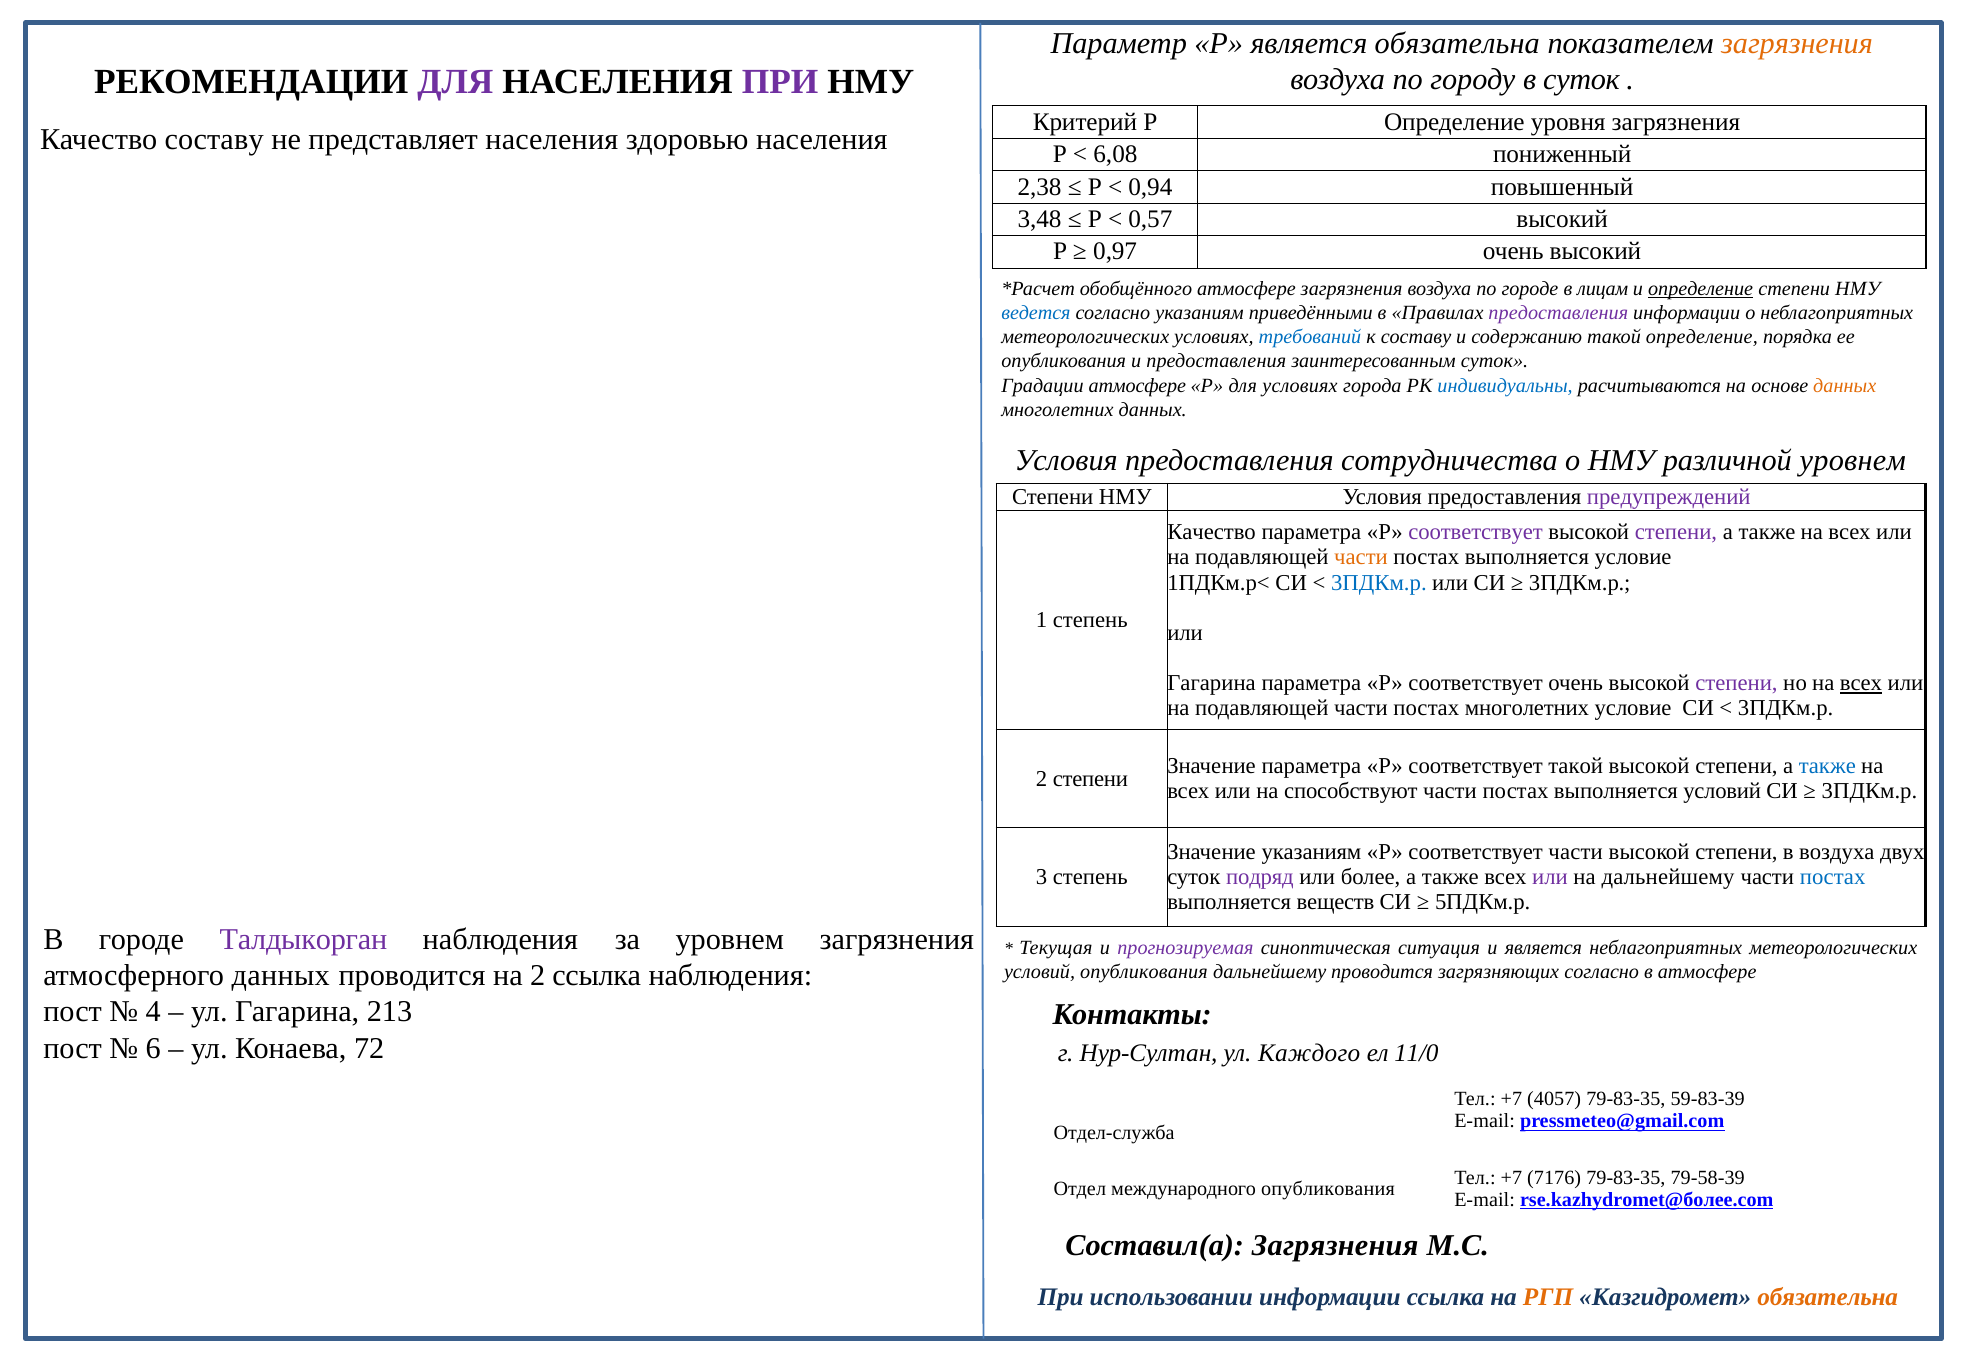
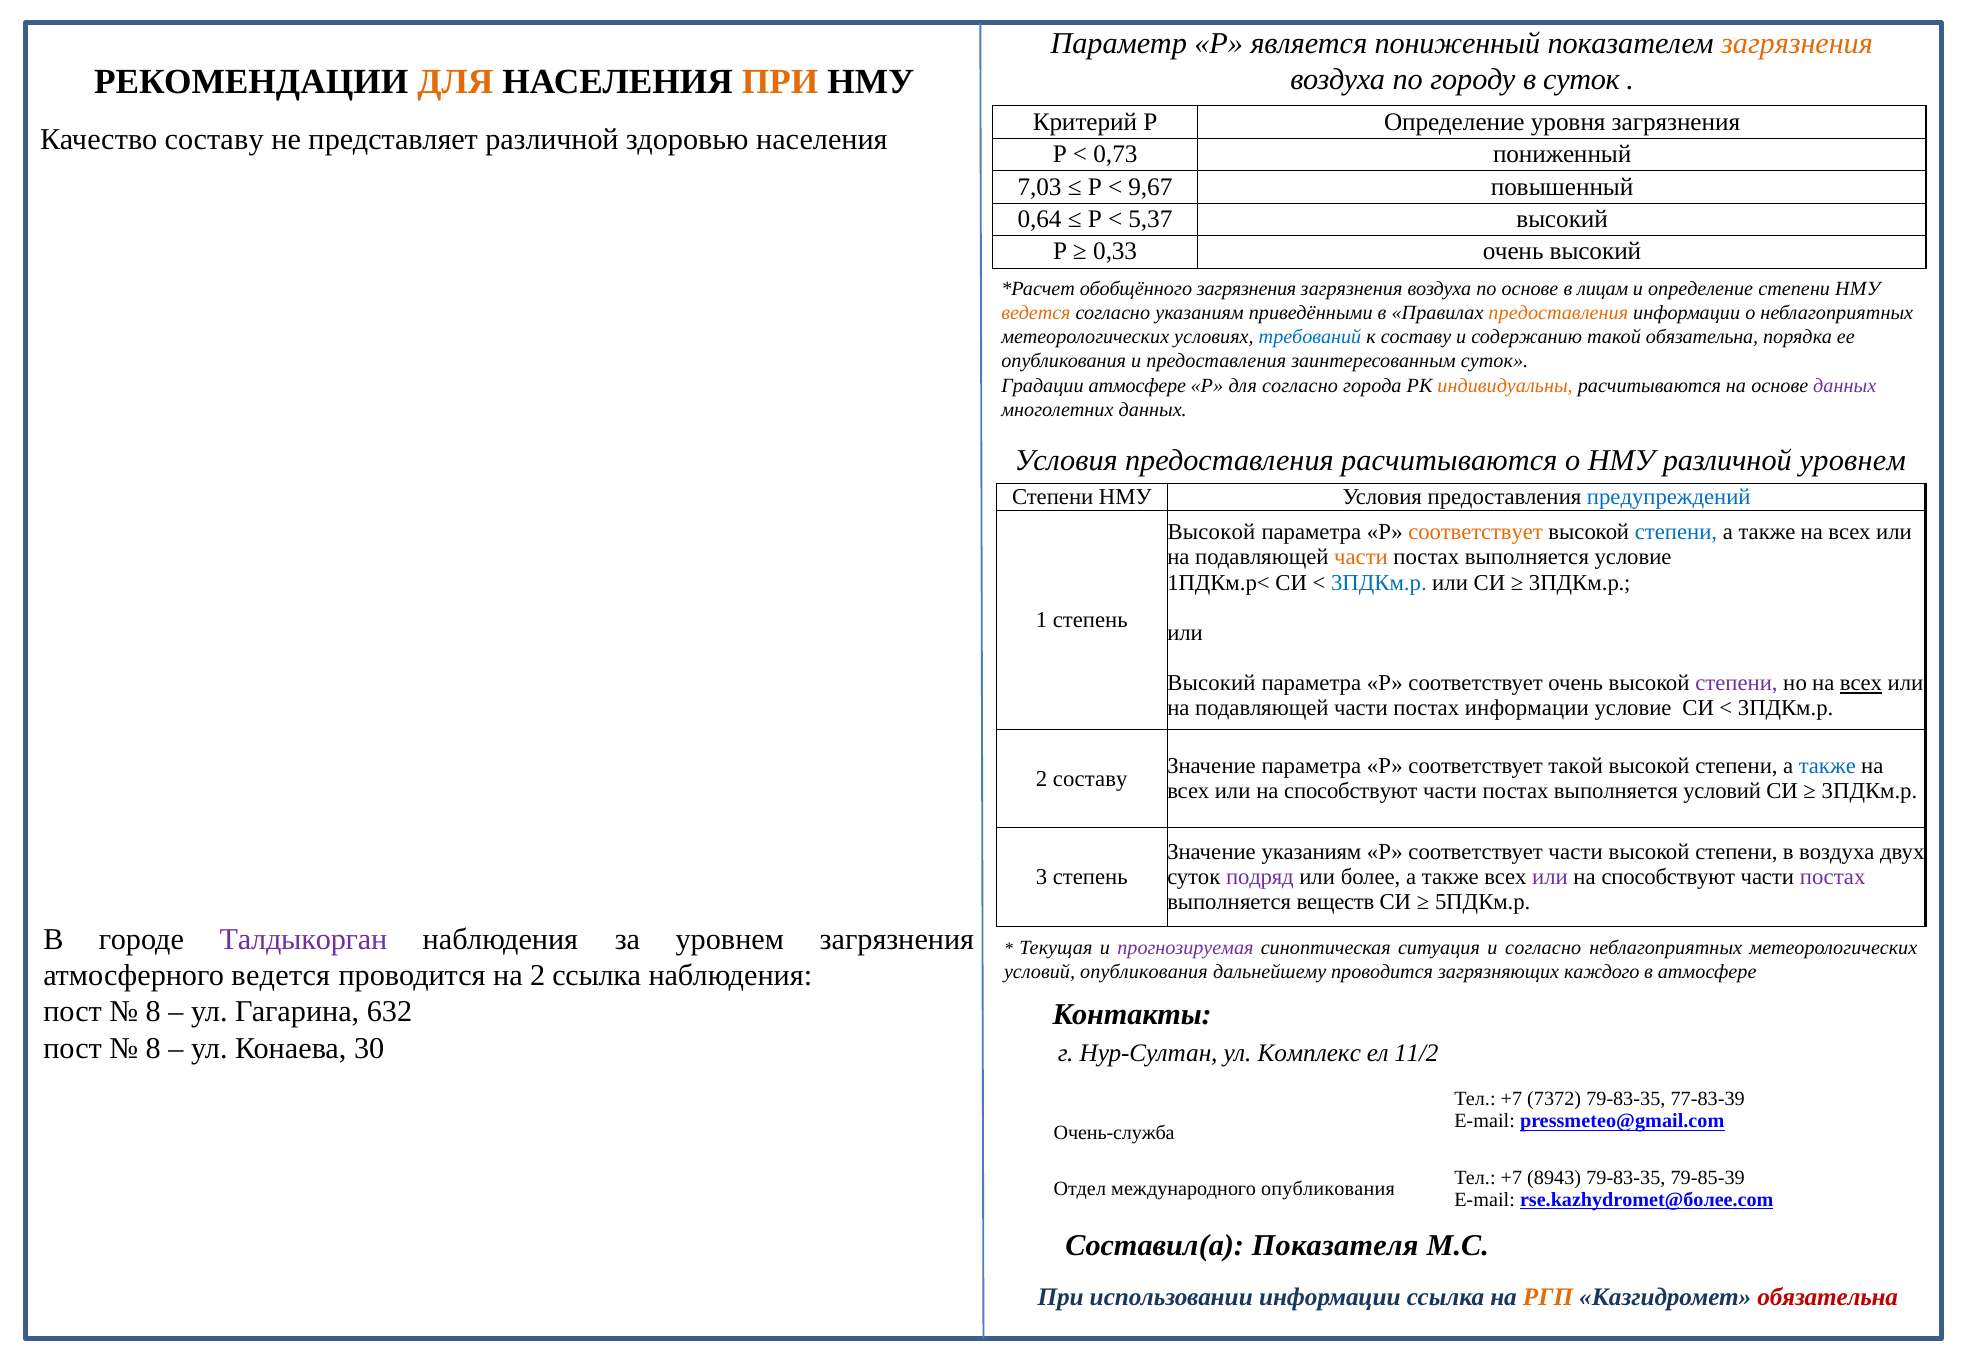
является обязательна: обязательна -> пониженный
ДЛЯ at (455, 81) colour: purple -> orange
ПРИ at (780, 81) colour: purple -> orange
представляет населения: населения -> различной
6,08: 6,08 -> 0,73
2,38: 2,38 -> 7,03
0,94: 0,94 -> 9,67
3,48: 3,48 -> 0,64
0,57: 0,57 -> 5,37
0,97: 0,97 -> 0,33
обобщённого атмосфере: атмосфере -> загрязнения
по городе: городе -> основе
определение at (1701, 289) underline: present -> none
ведется at (1036, 313) colour: blue -> orange
предоставления at (1558, 313) colour: purple -> orange
такой определение: определение -> обязательна
для условиях: условиях -> согласно
индивидуальны colour: blue -> orange
данных at (1845, 385) colour: orange -> purple
предоставления сотрудничества: сотрудничества -> расчитываются
предупреждений colour: purple -> blue
Качество at (1212, 532): Качество -> Высокой
соответствует at (1476, 532) colour: purple -> orange
степени at (1676, 532) colour: purple -> blue
Гагарина at (1212, 683): Гагарина -> Высокий
постах многолетних: многолетних -> информации
2 степени: степени -> составу
дальнейшему at (1668, 877): дальнейшему -> способствуют
постах at (1833, 877) colour: blue -> purple
и является: является -> согласно
атмосферного данных: данных -> ведется
загрязняющих согласно: согласно -> каждого
4 at (153, 1012): 4 -> 8
213: 213 -> 632
6 at (153, 1048): 6 -> 8
72: 72 -> 30
Каждого: Каждого -> Комплекс
11/0: 11/0 -> 11/2
4057: 4057 -> 7372
59-83-39: 59-83-39 -> 77-83-39
Отдел-служба: Отдел-служба -> Очень-служба
7176: 7176 -> 8943
79-58-39: 79-58-39 -> 79-85-39
Составил(а Загрязнения: Загрязнения -> Показателя
обязательна at (1828, 1297) colour: orange -> red
